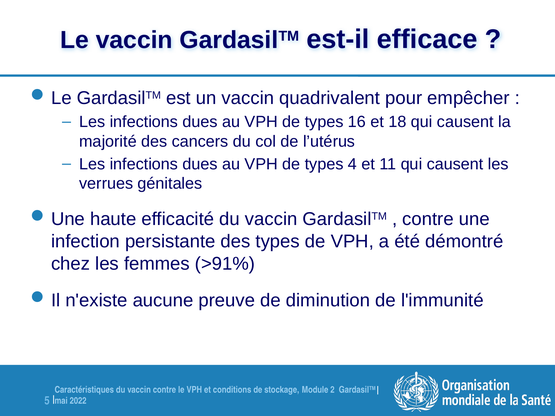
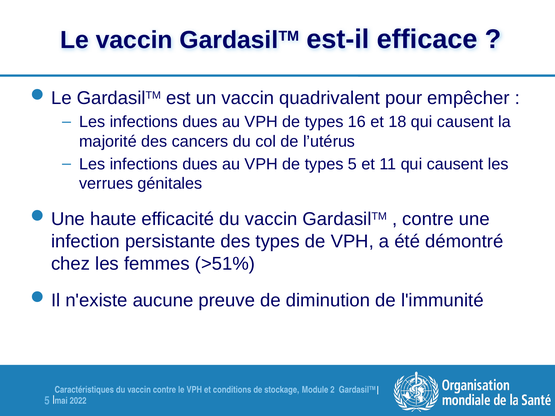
types 4: 4 -> 5
>91%: >91% -> >51%
